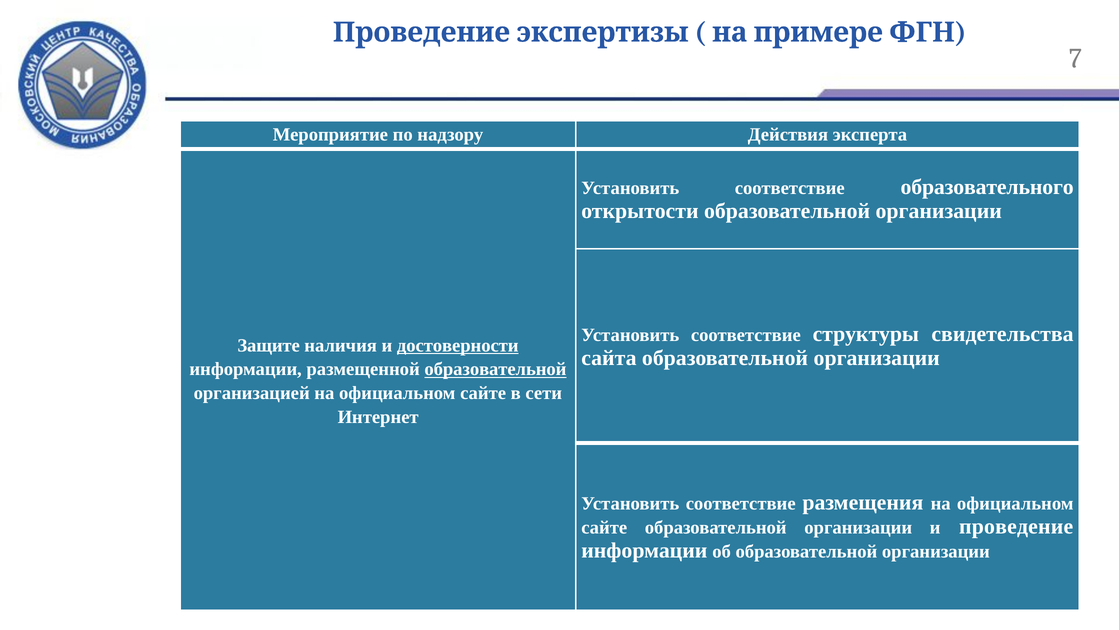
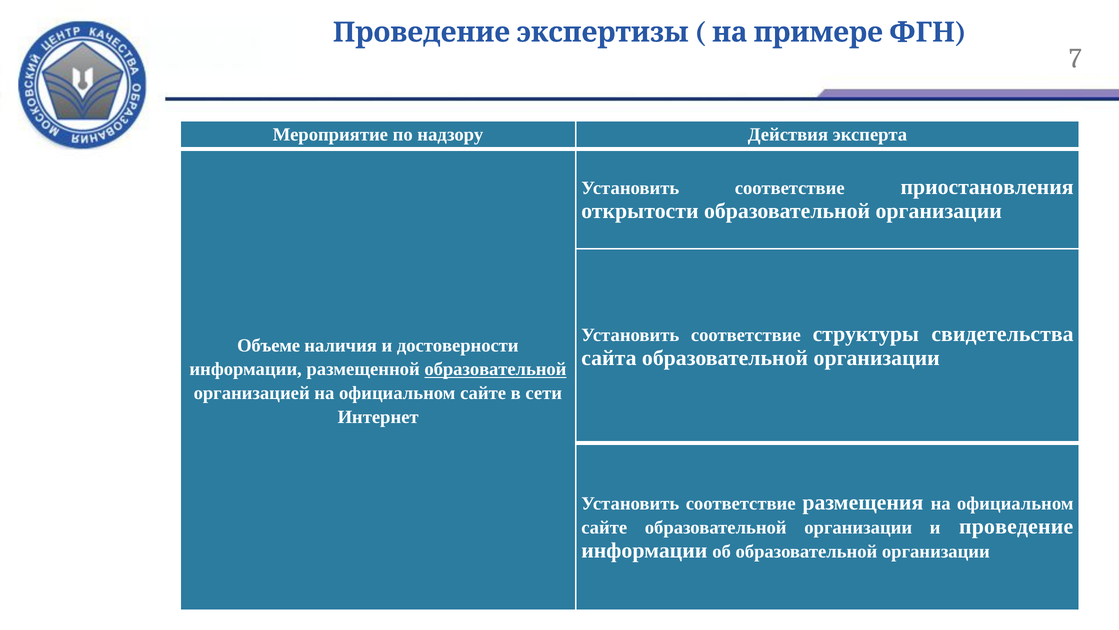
образовательного: образовательного -> приостановления
Защите: Защите -> Объеме
достоверности underline: present -> none
